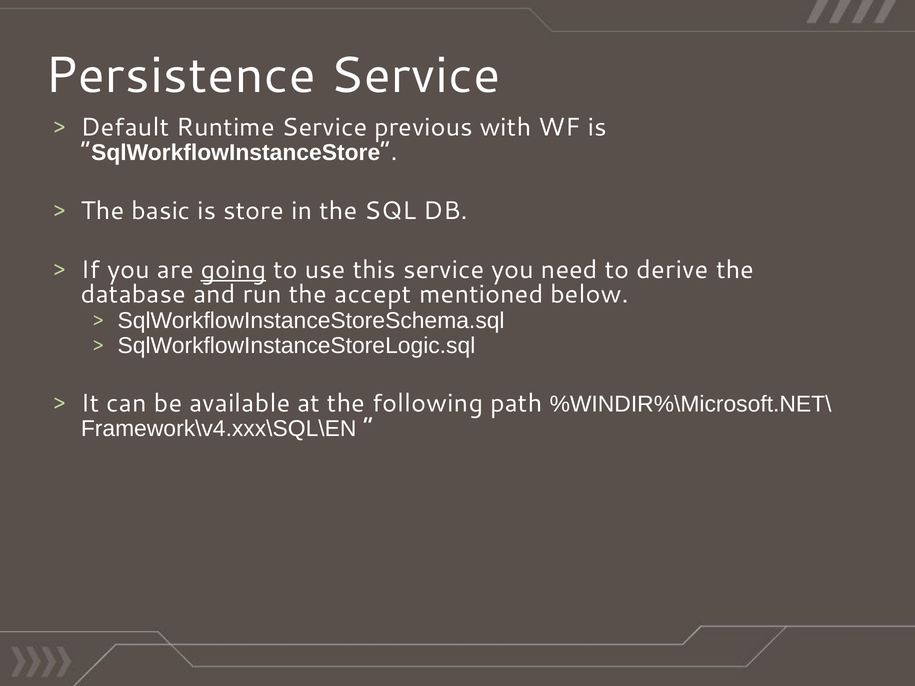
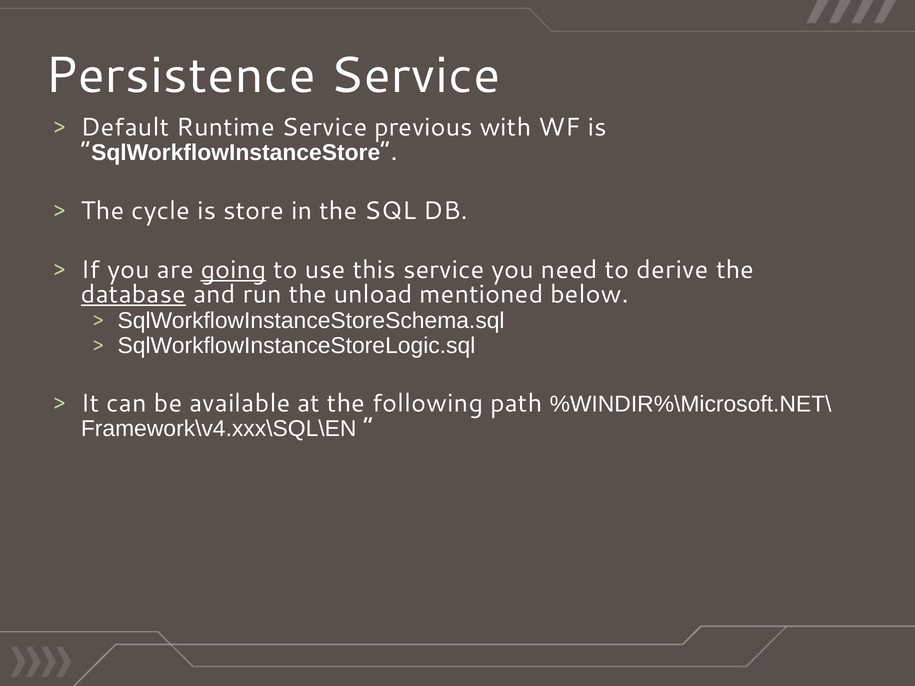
basic: basic -> cycle
database underline: none -> present
accept: accept -> unload
